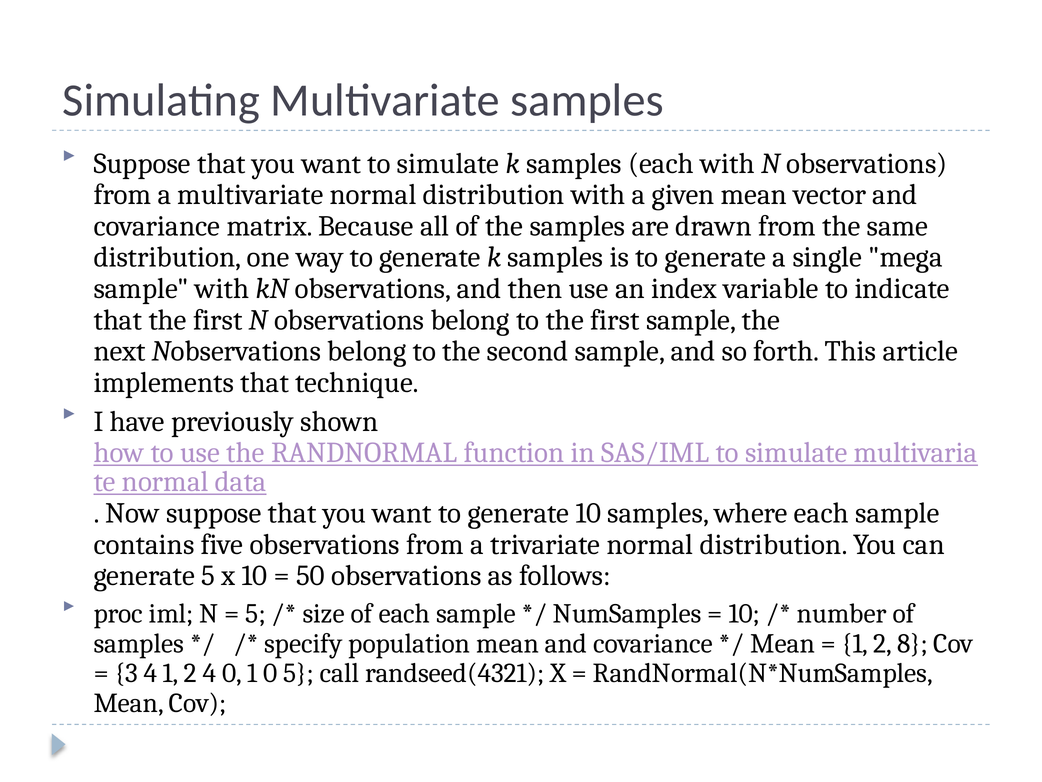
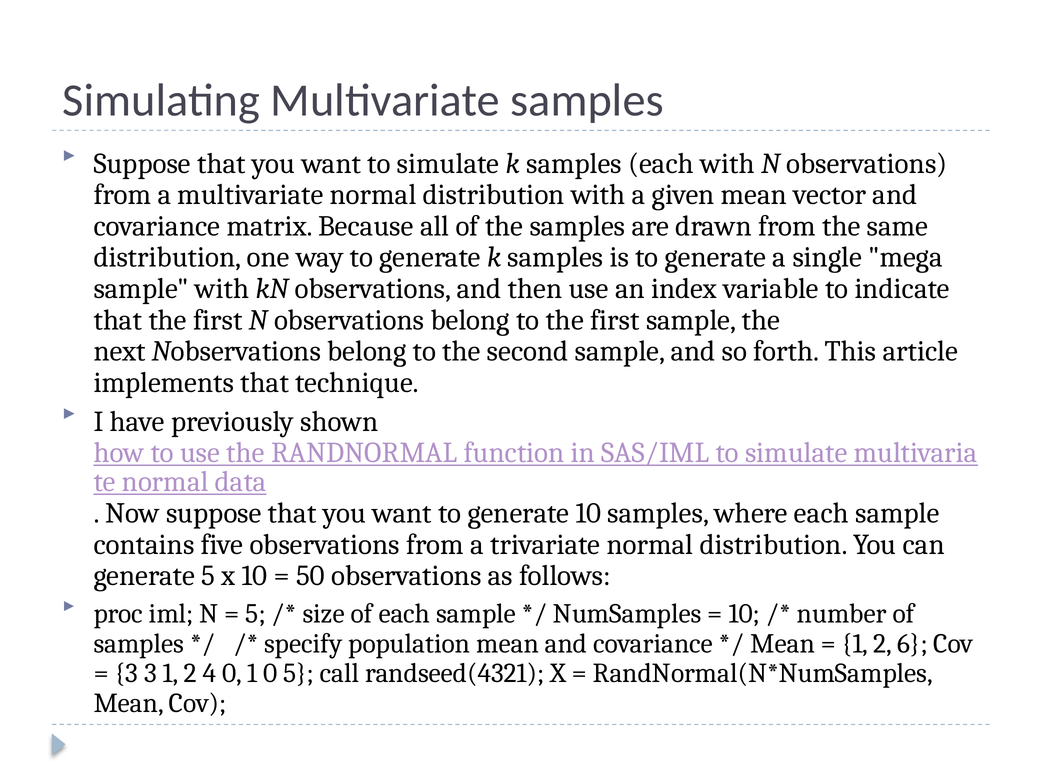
8: 8 -> 6
3 4: 4 -> 3
